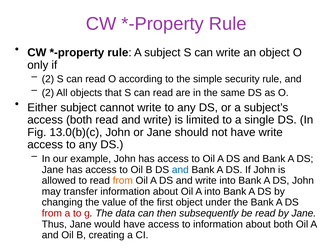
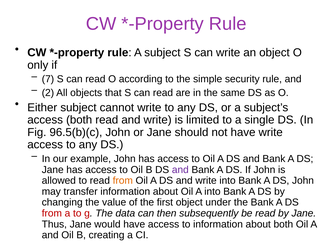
2 at (48, 79): 2 -> 7
13.0(b)(c: 13.0(b)(c -> 96.5(b)(c
and at (180, 169) colour: blue -> purple
